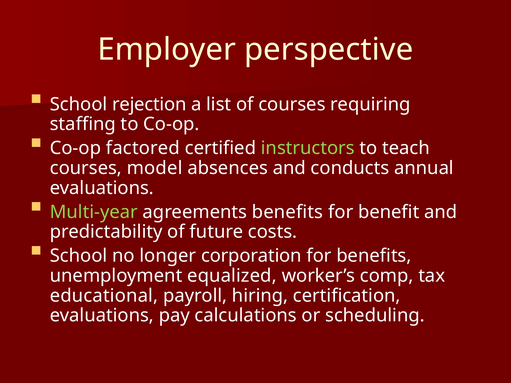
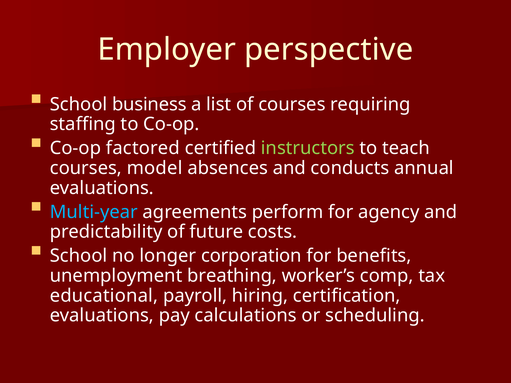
rejection: rejection -> business
Multi-year colour: light green -> light blue
agreements benefits: benefits -> perform
benefit: benefit -> agency
equalized: equalized -> breathing
